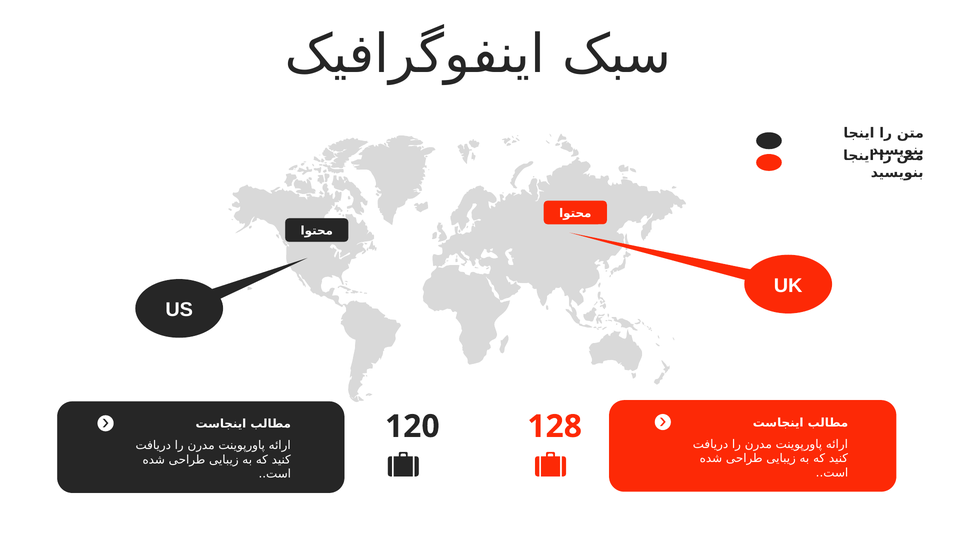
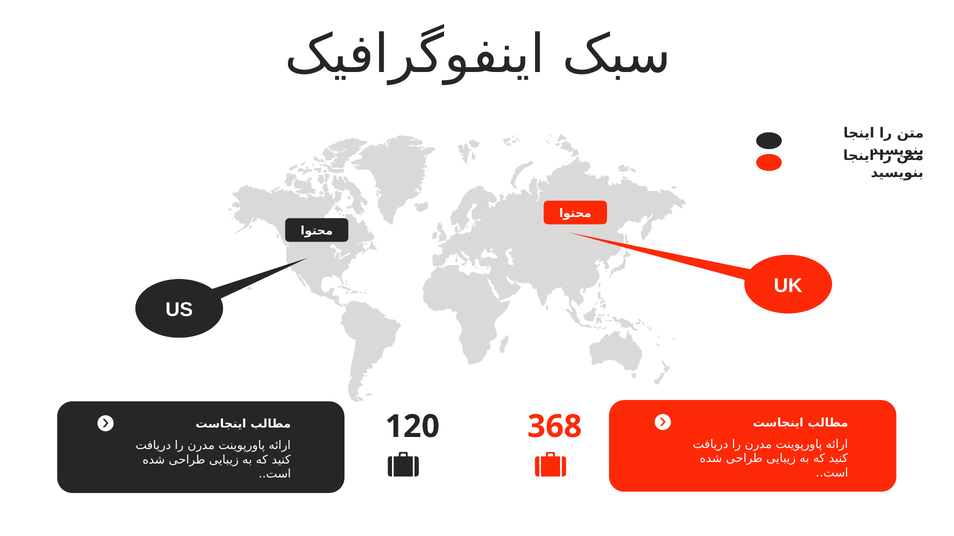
128: 128 -> 368
